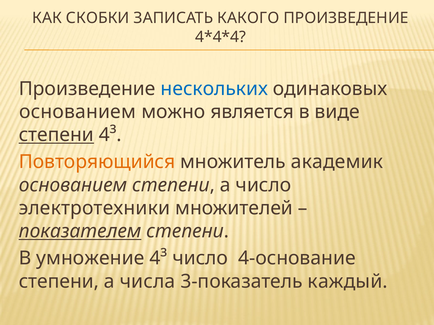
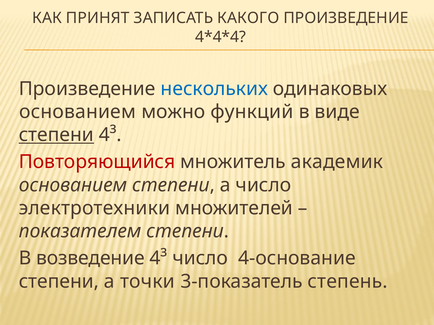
СКОБКИ: СКОБКИ -> ПРИНЯТ
является: является -> функций
Повторяющийся colour: orange -> red
показателем underline: present -> none
умножение: умножение -> возведение
числа: числа -> точки
каждый: каждый -> степень
